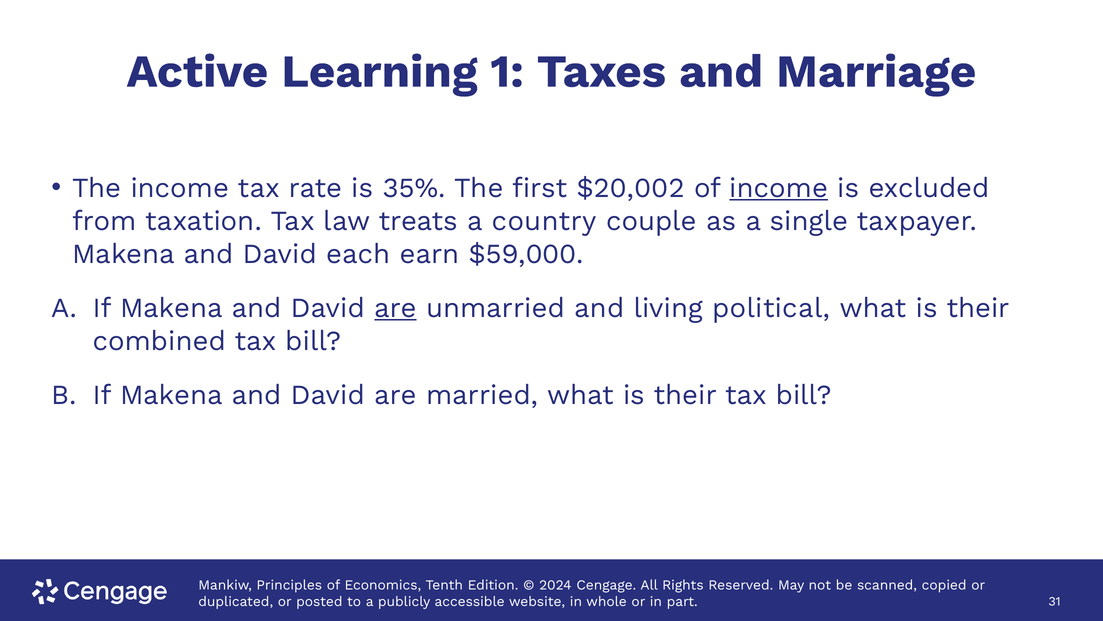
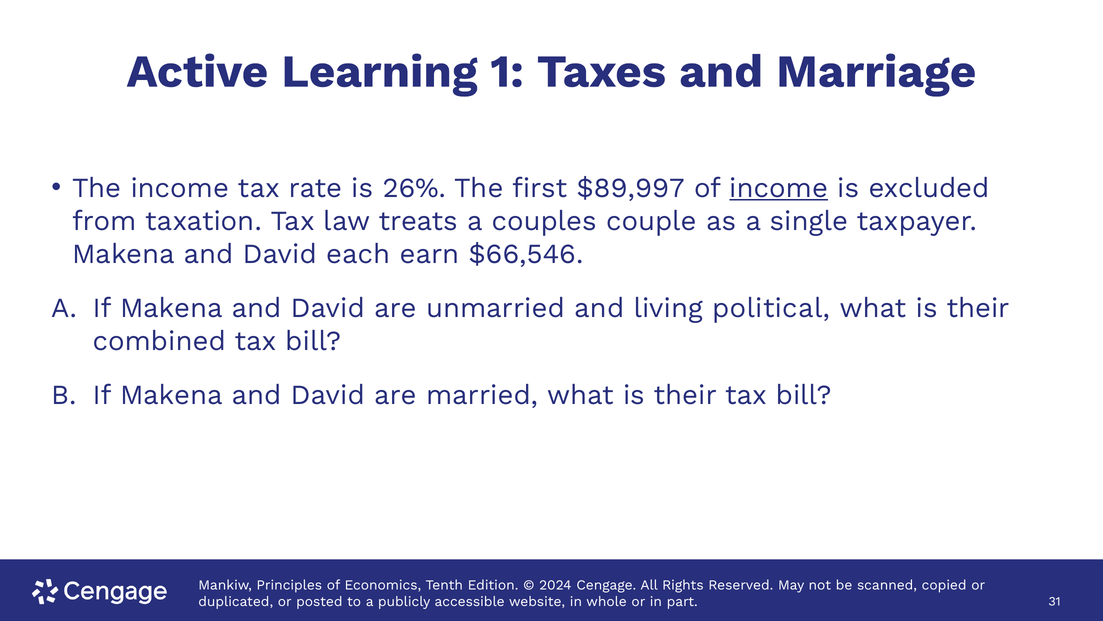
35%: 35% -> 26%
$20,002: $20,002 -> $89,997
country: country -> couples
$59,000: $59,000 -> $66,546
are at (396, 308) underline: present -> none
